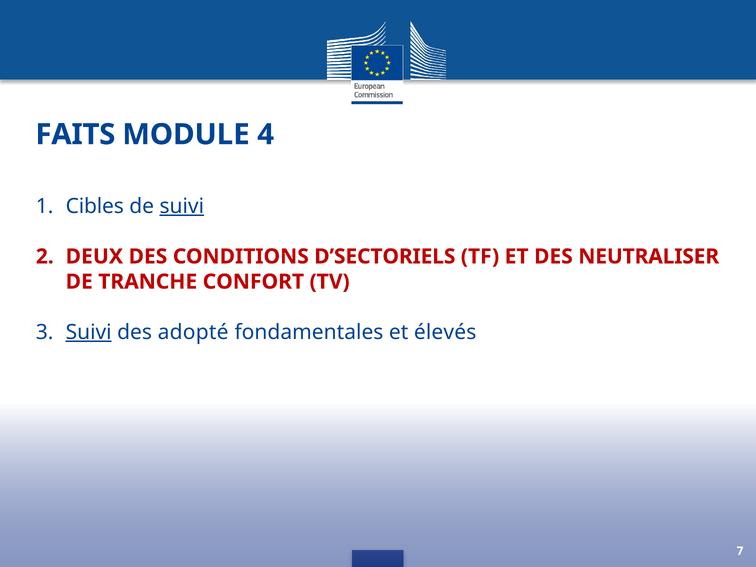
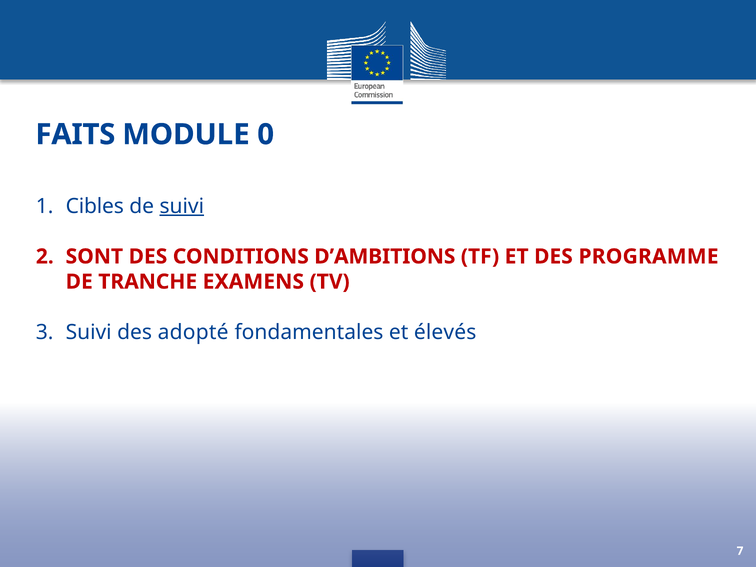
4: 4 -> 0
DEUX: DEUX -> SONT
D’SECTORIELS: D’SECTORIELS -> D’AMBITIONS
NEUTRALISER: NEUTRALISER -> PROGRAMME
CONFORT: CONFORT -> EXAMENS
Suivi at (89, 332) underline: present -> none
